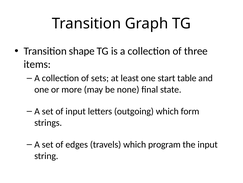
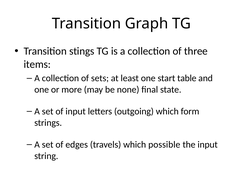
shape: shape -> stings
program: program -> possible
